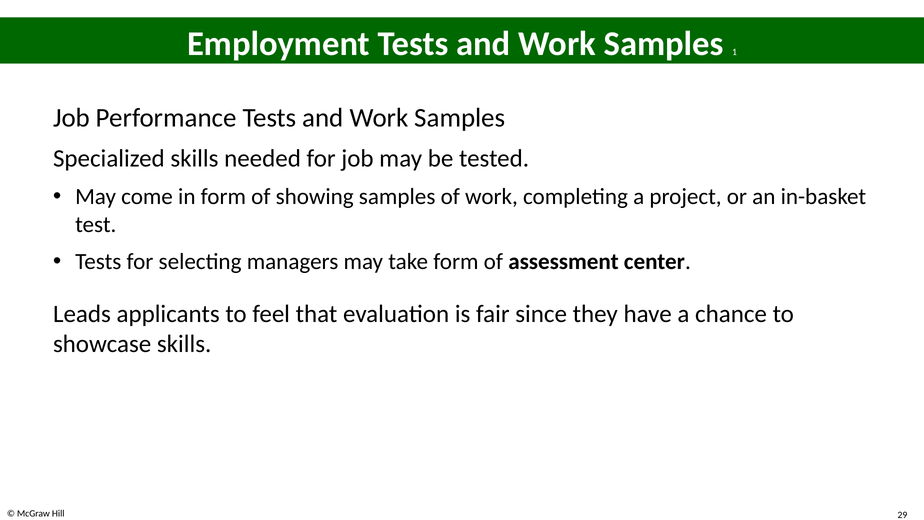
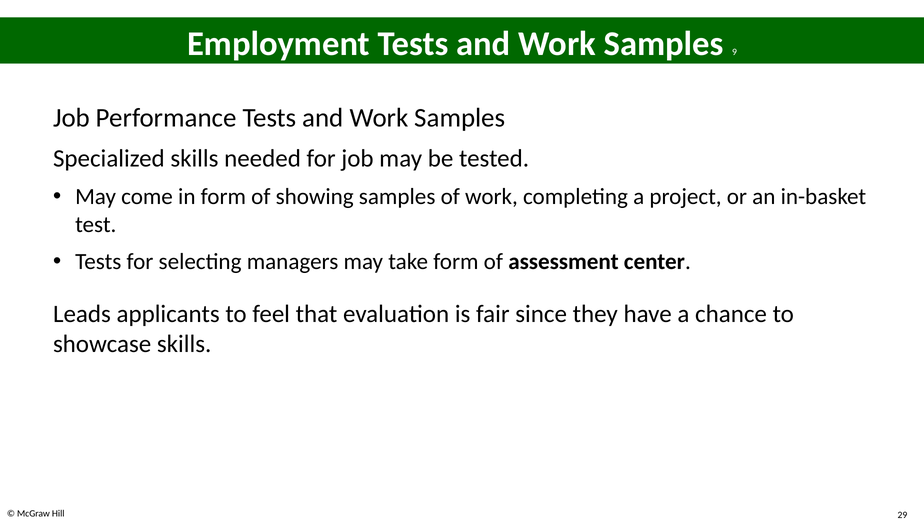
1: 1 -> 9
